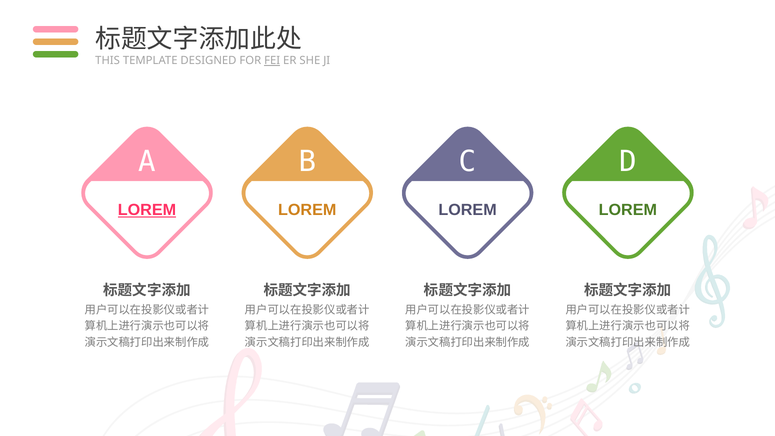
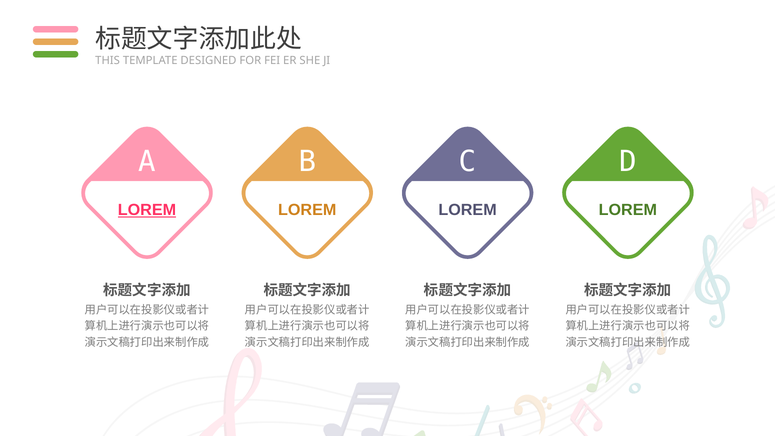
FEI underline: present -> none
